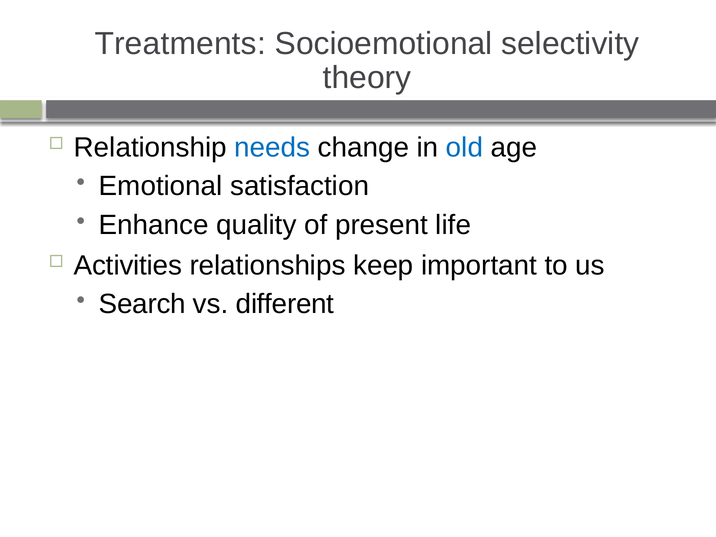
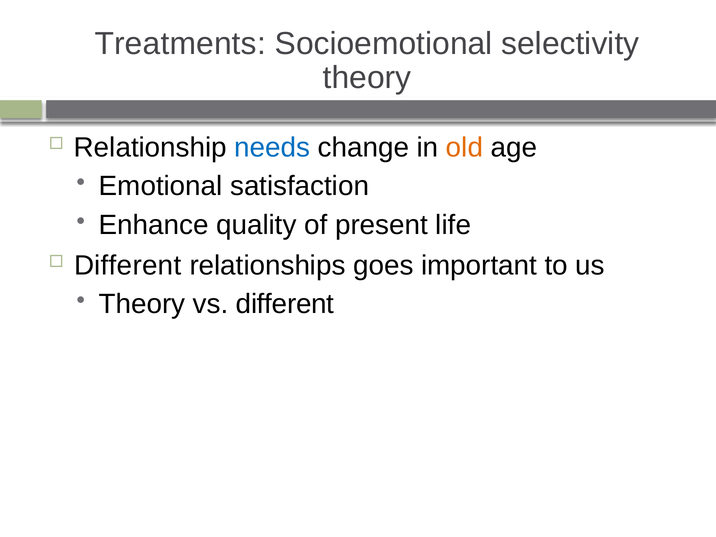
old colour: blue -> orange
Activities at (128, 265): Activities -> Different
keep: keep -> goes
Search at (142, 304): Search -> Theory
